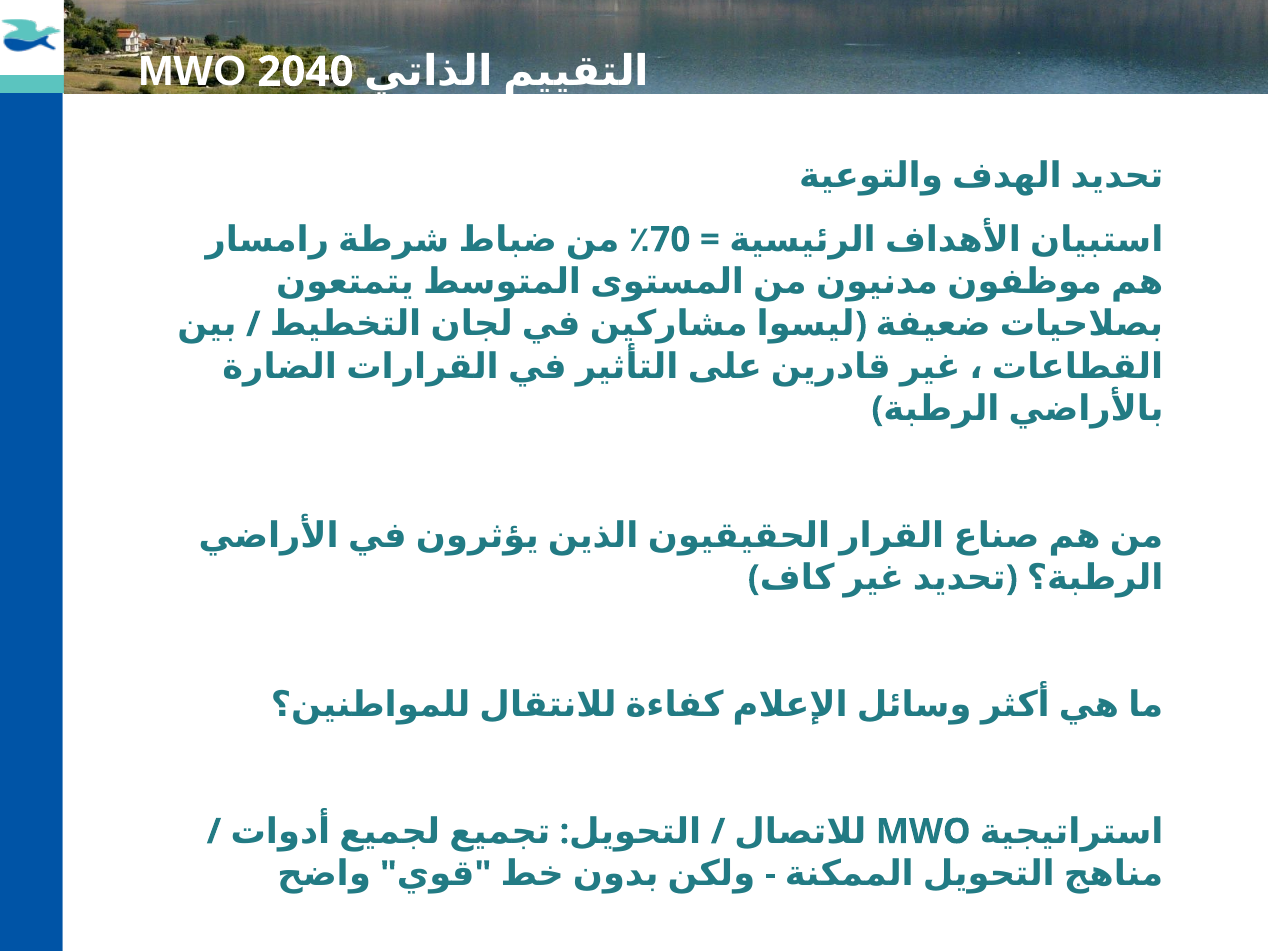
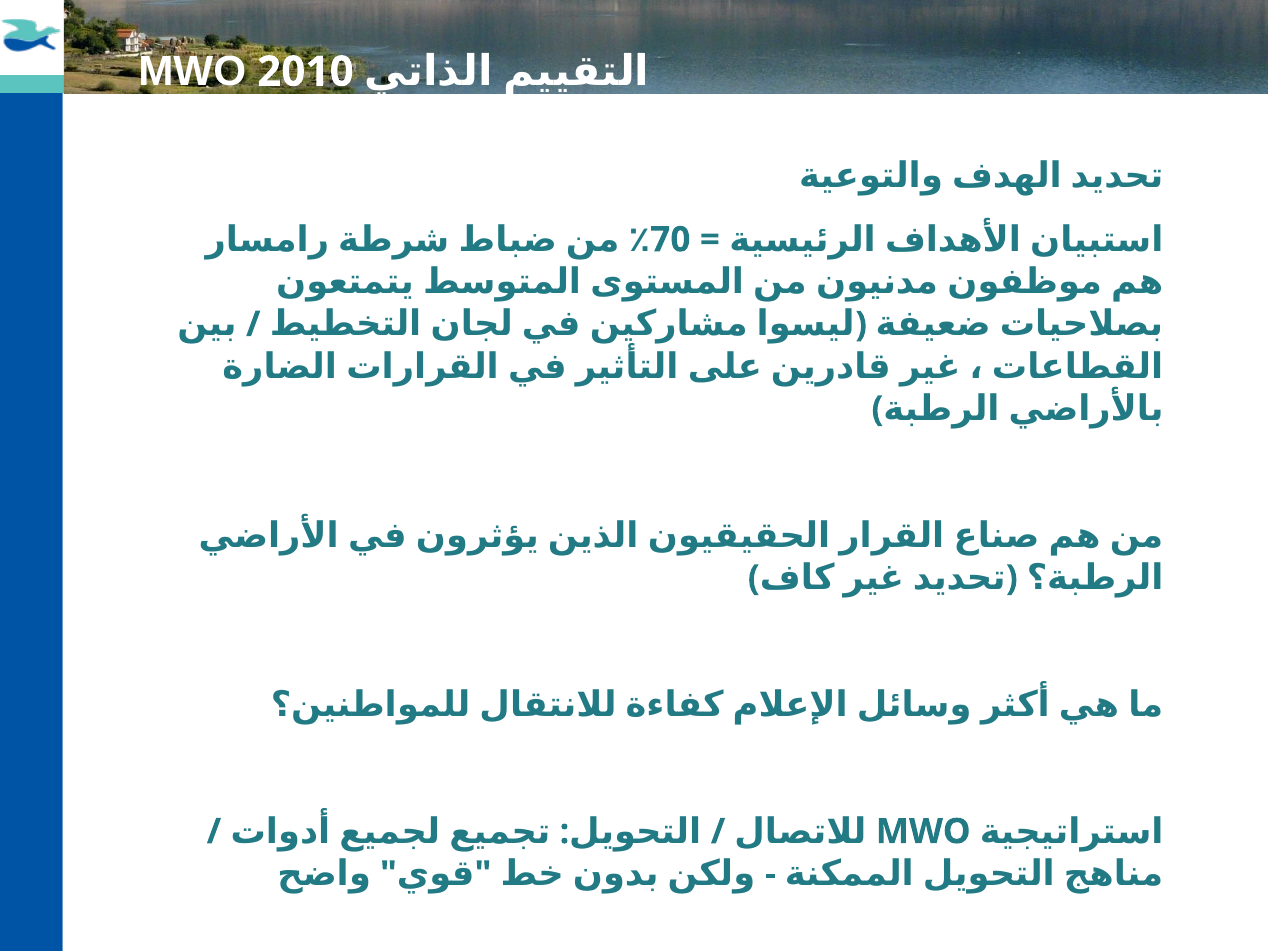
2040: 2040 -> 2010
